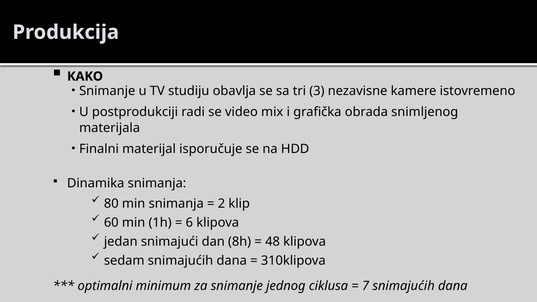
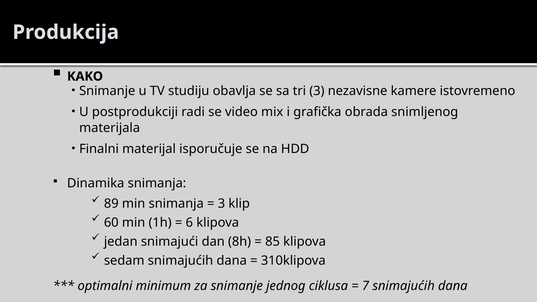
80: 80 -> 89
2 at (221, 204): 2 -> 3
48: 48 -> 85
